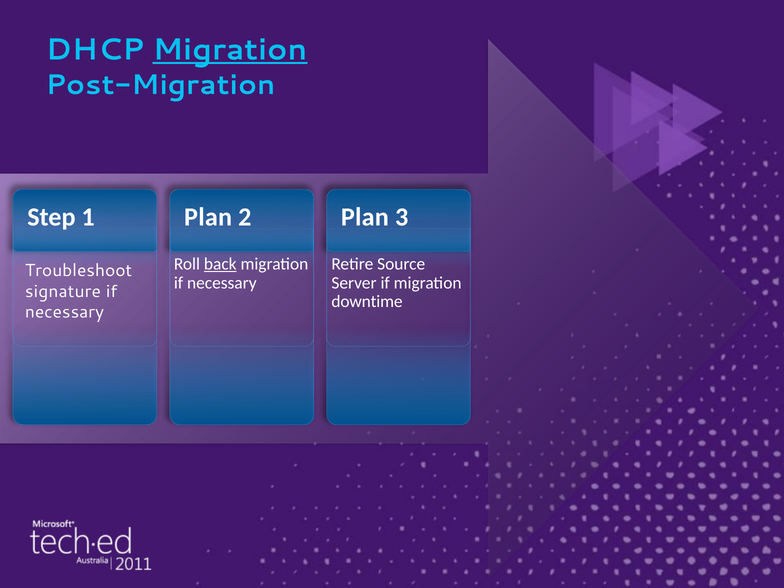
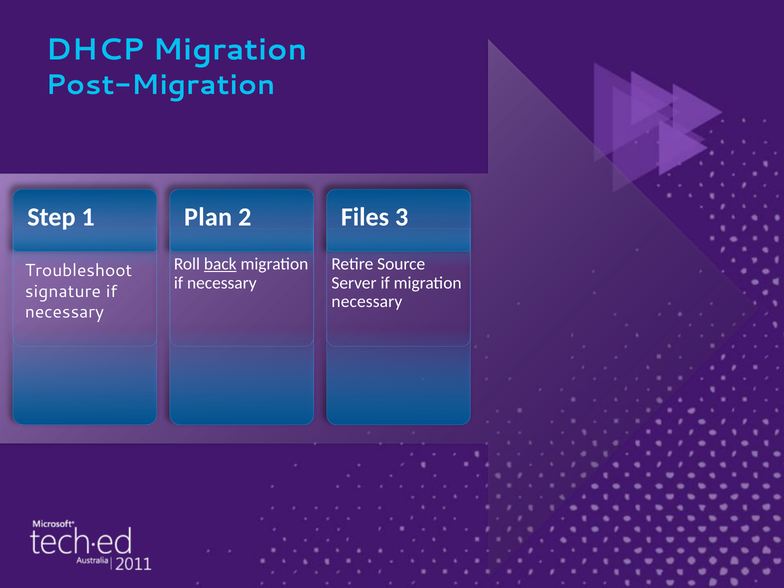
Migration at (230, 50) underline: present -> none
Plan at (365, 217): Plan -> Files
downtime at (367, 302): downtime -> necessary
